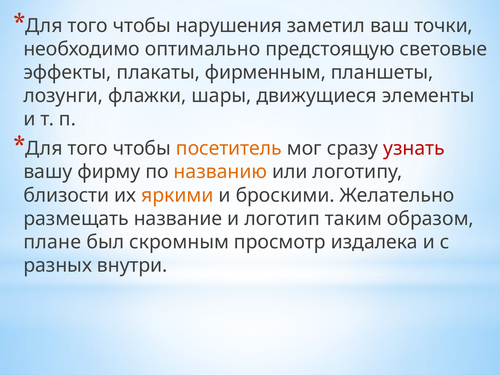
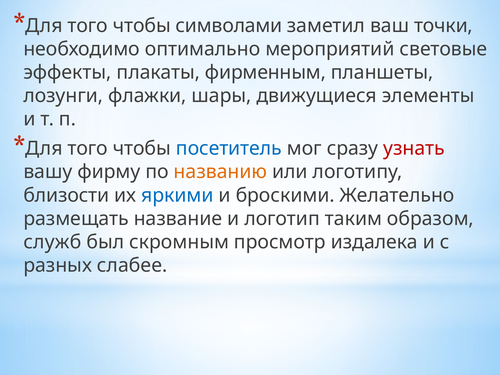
нарушения: нарушения -> символами
предстоящую: предстоящую -> мероприятий
посетитель colour: orange -> blue
яркими colour: orange -> blue
плане: плане -> служб
внутри: внутри -> слабее
